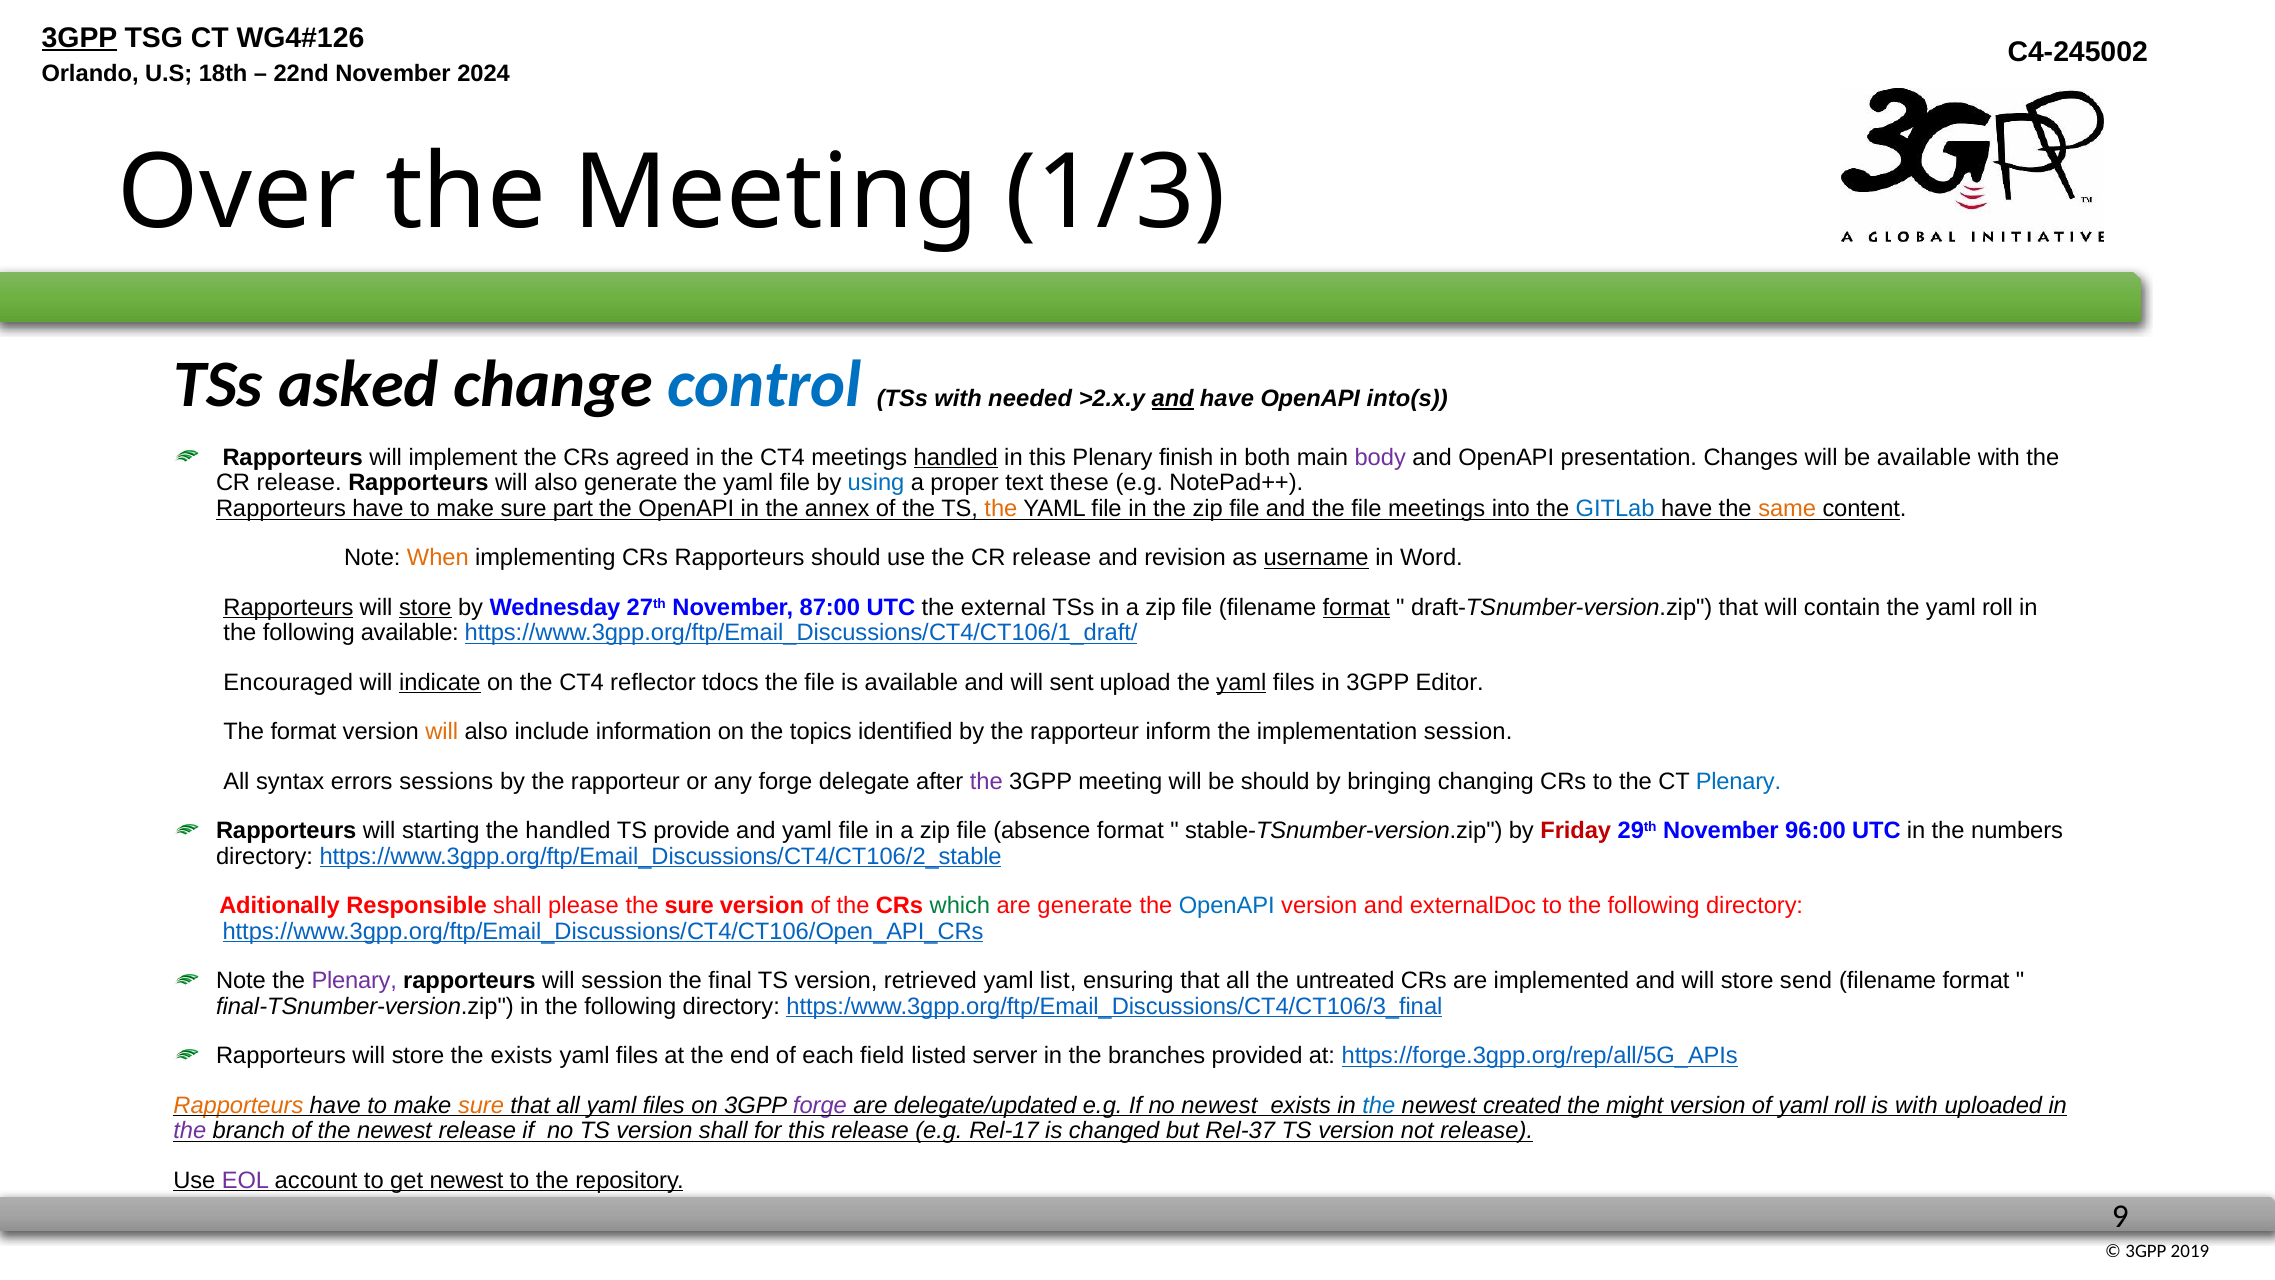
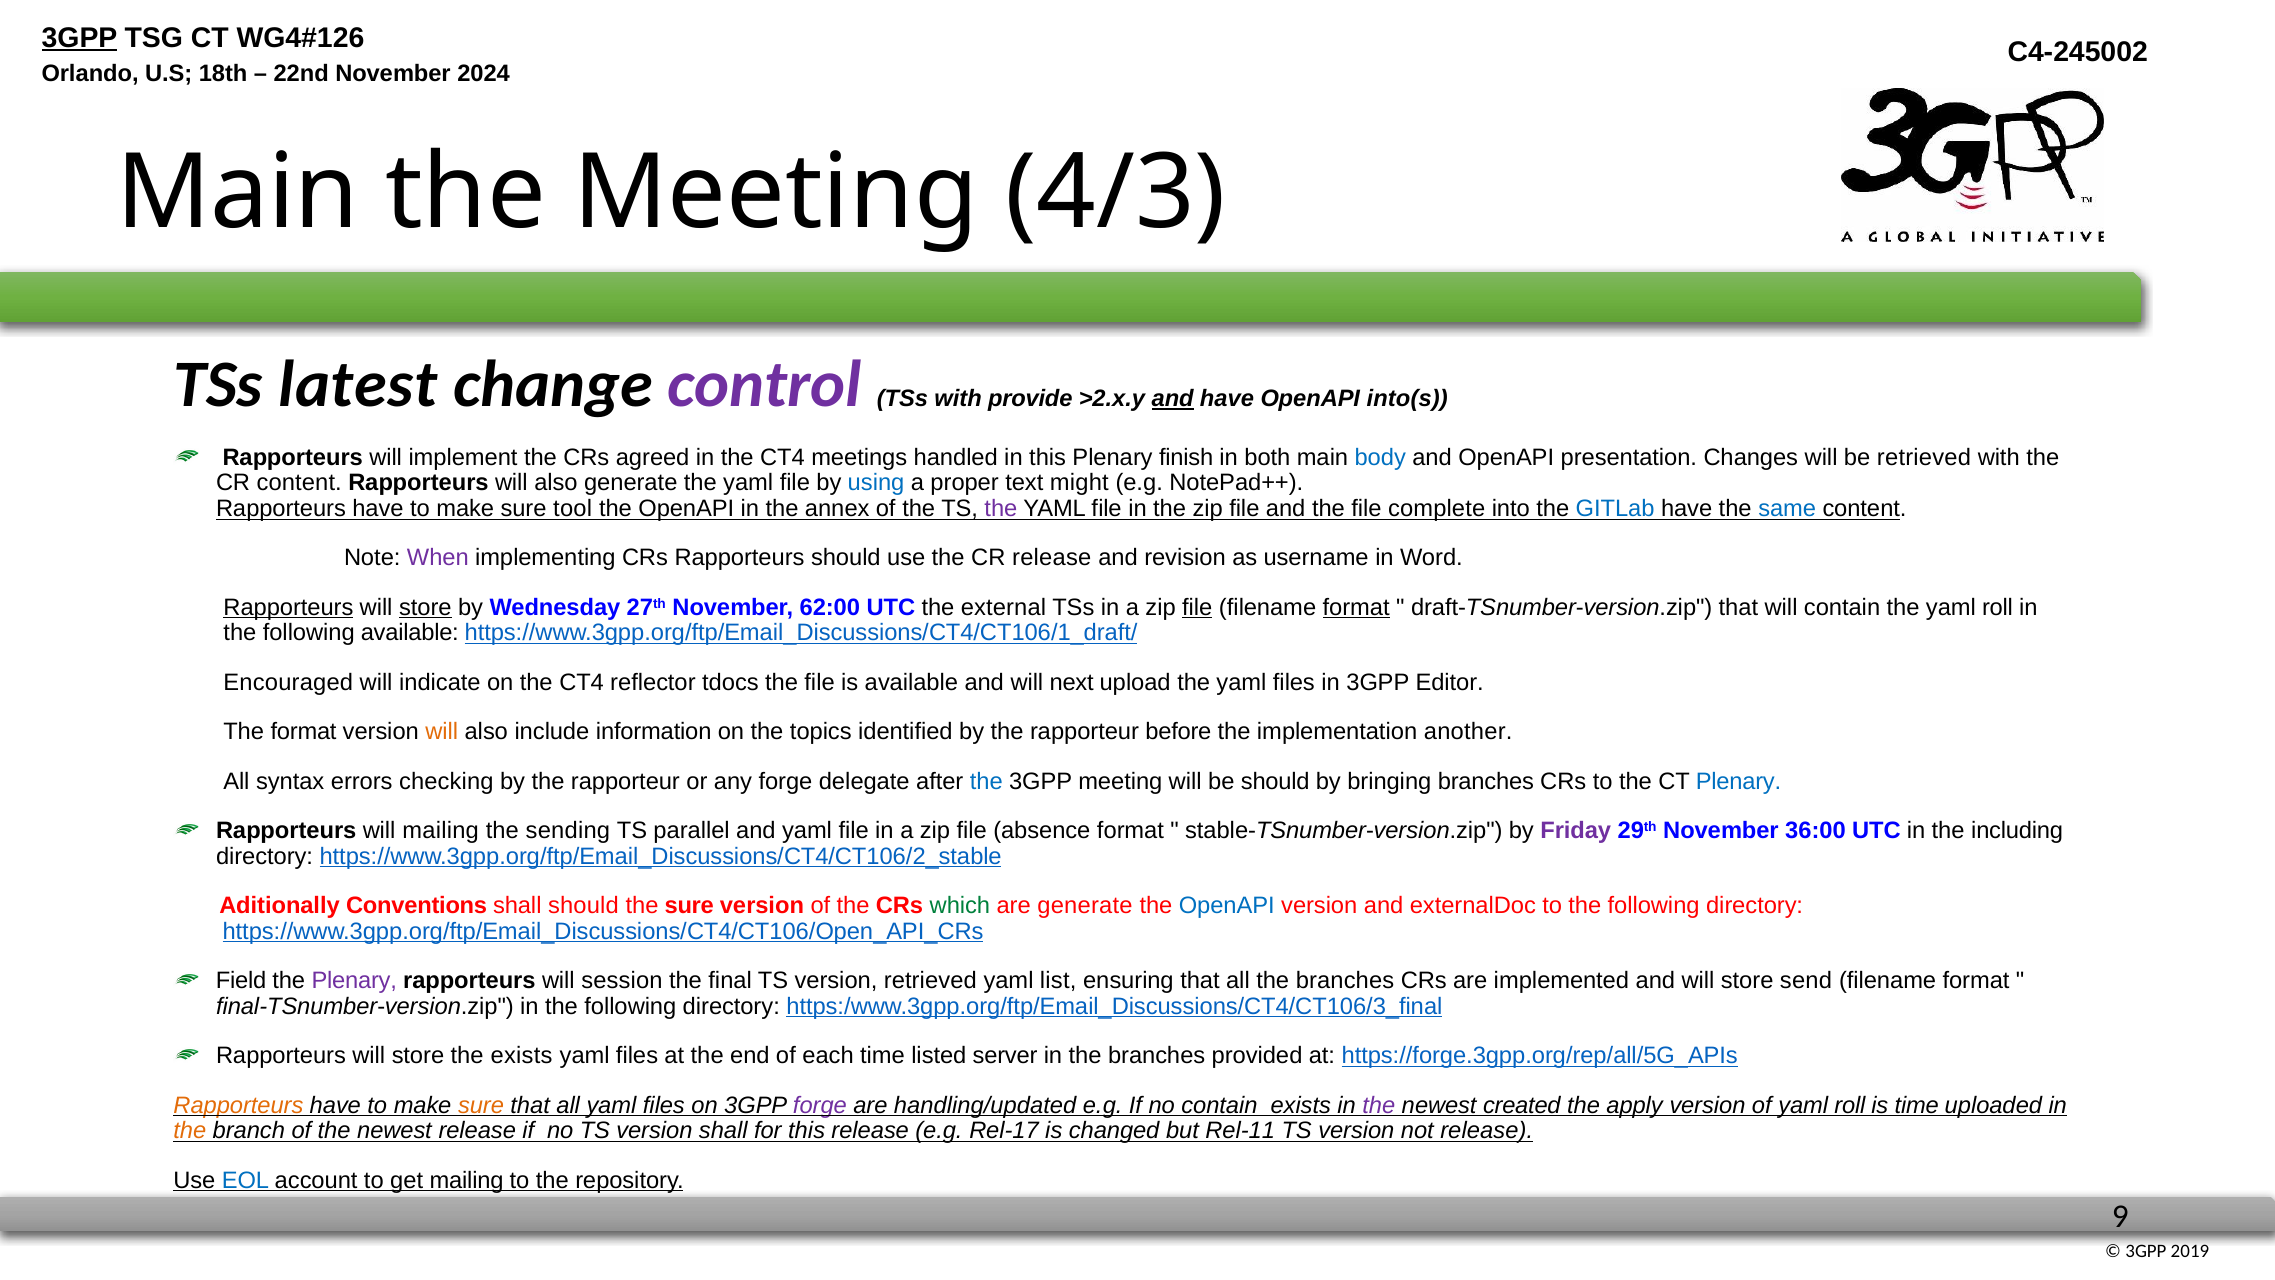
Over at (237, 193): Over -> Main
1/3: 1/3 -> 4/3
asked: asked -> latest
control colour: blue -> purple
needed: needed -> provide
handled at (956, 457) underline: present -> none
body colour: purple -> blue
be available: available -> retrieved
release at (299, 483): release -> content
these: these -> might
part: part -> tool
the at (1001, 509) colour: orange -> purple
file meetings: meetings -> complete
same colour: orange -> blue
When colour: orange -> purple
username underline: present -> none
87:00: 87:00 -> 62:00
file at (1197, 607) underline: none -> present
indicate underline: present -> none
sent: sent -> next
yaml at (1241, 682) underline: present -> none
inform: inform -> before
implementation session: session -> another
sessions: sessions -> checking
the at (986, 781) colour: purple -> blue
bringing changing: changing -> branches
will starting: starting -> mailing
the handled: handled -> sending
provide: provide -> parallel
Friday colour: red -> purple
96:00: 96:00 -> 36:00
numbers: numbers -> including
Responsible: Responsible -> Conventions
shall please: please -> should
Note at (241, 981): Note -> Field
all the untreated: untreated -> branches
each field: field -> time
delegate/updated: delegate/updated -> handling/updated
no newest: newest -> contain
the at (1379, 1105) colour: blue -> purple
might: might -> apply
is with: with -> time
the at (190, 1131) colour: purple -> orange
Rel-37: Rel-37 -> Rel-11
EOL colour: purple -> blue
get newest: newest -> mailing
